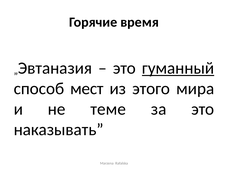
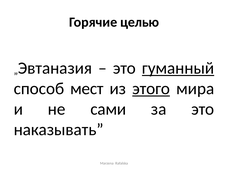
время: время -> целью
этого underline: none -> present
теме: теме -> сами
